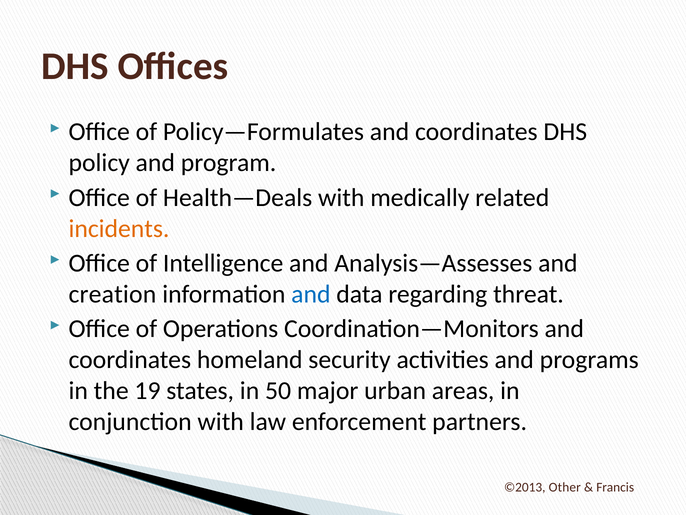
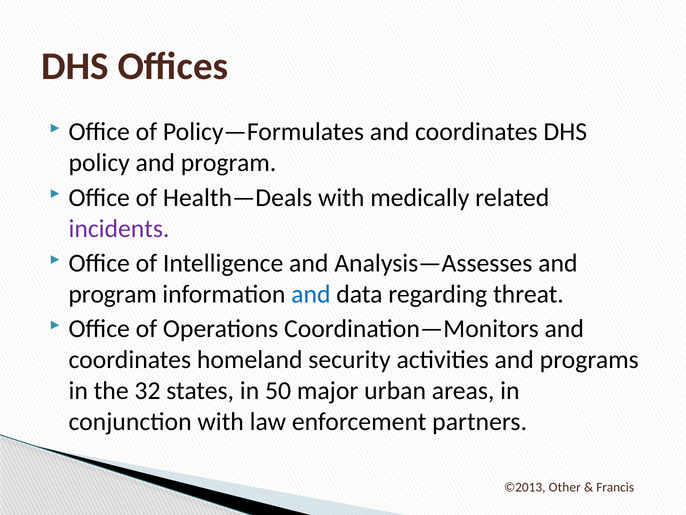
incidents colour: orange -> purple
creation at (112, 294): creation -> program
19: 19 -> 32
